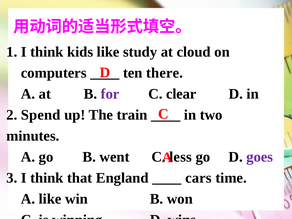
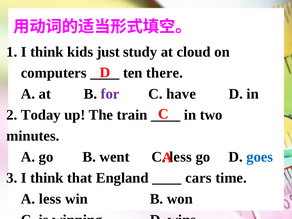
kids like: like -> just
clear: clear -> have
Spend: Spend -> Today
goes colour: purple -> blue
A like: like -> less
